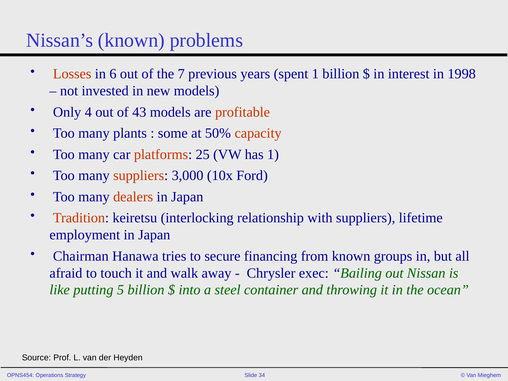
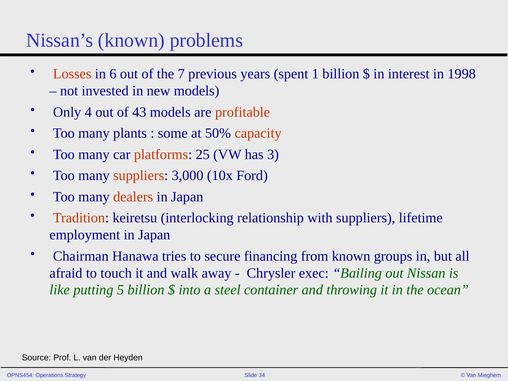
has 1: 1 -> 3
